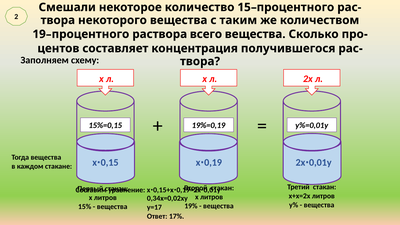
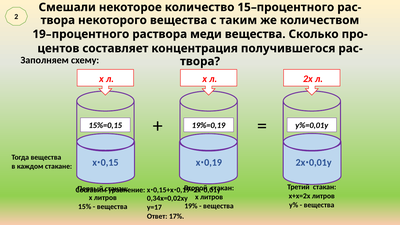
всего: всего -> меди
